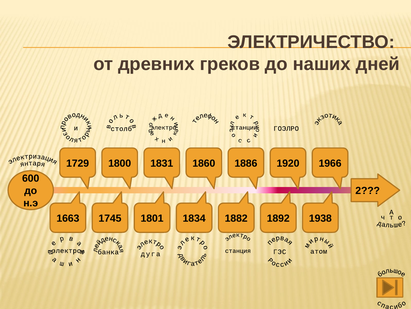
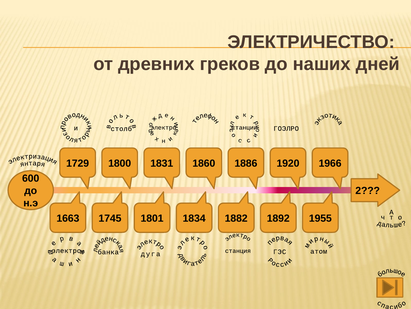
1938: 1938 -> 1955
